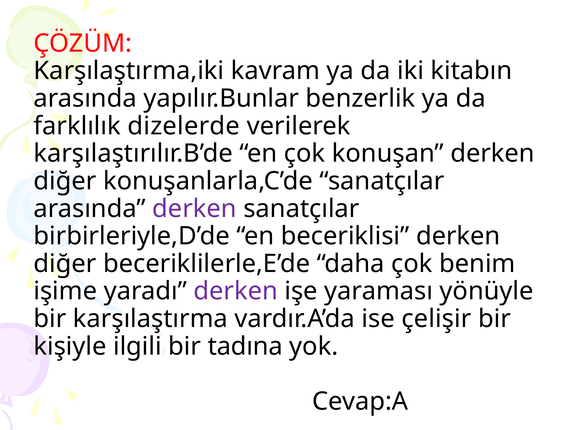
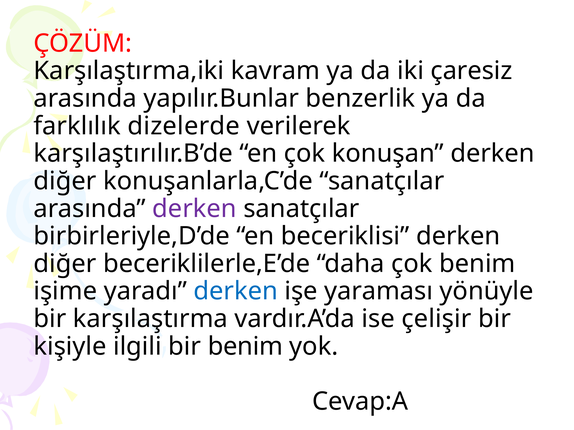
kitabın: kitabın -> çaresiz
derken at (236, 292) colour: purple -> blue
bir tadına: tadına -> benim
